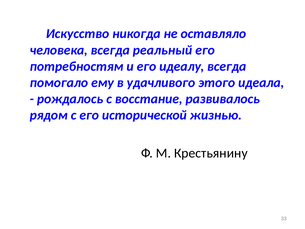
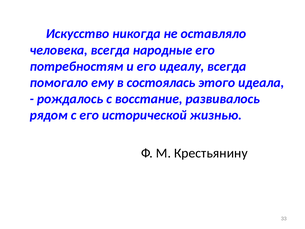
реальный: реальный -> народные
удачливого: удачливого -> состоялась
